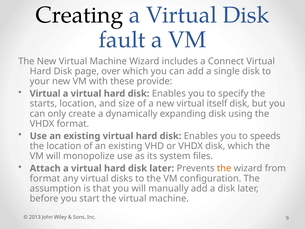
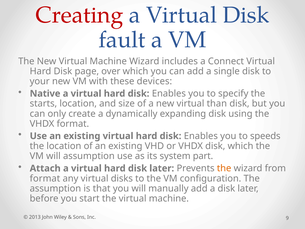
Creating colour: black -> red
provide: provide -> devices
Virtual at (45, 93): Virtual -> Native
itself: itself -> than
will monopolize: monopolize -> assumption
files: files -> part
